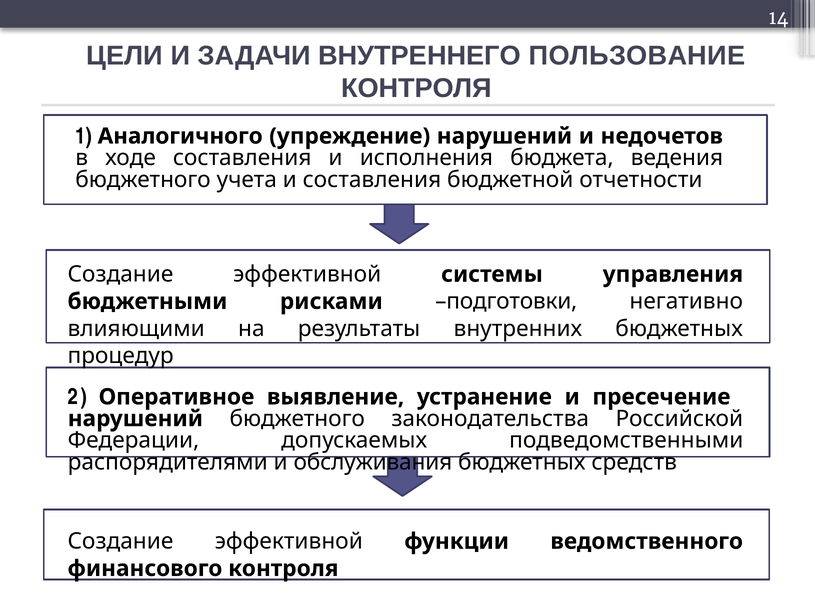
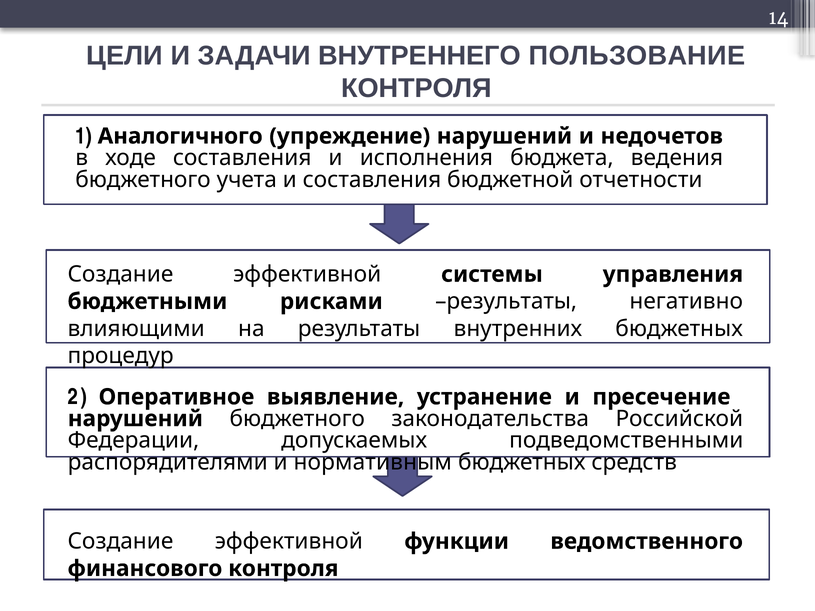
рисками подготовки: подготовки -> результаты
обслуживания: обслуживания -> нормативным
